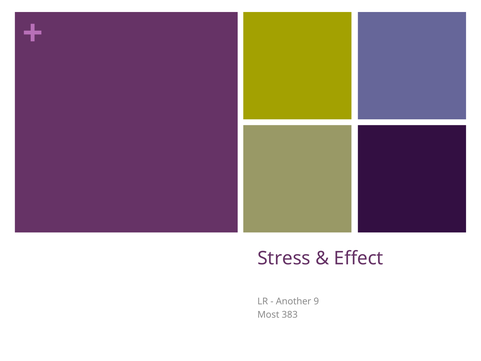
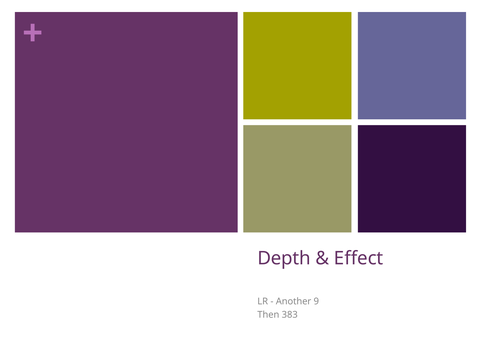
Stress: Stress -> Depth
Most: Most -> Then
